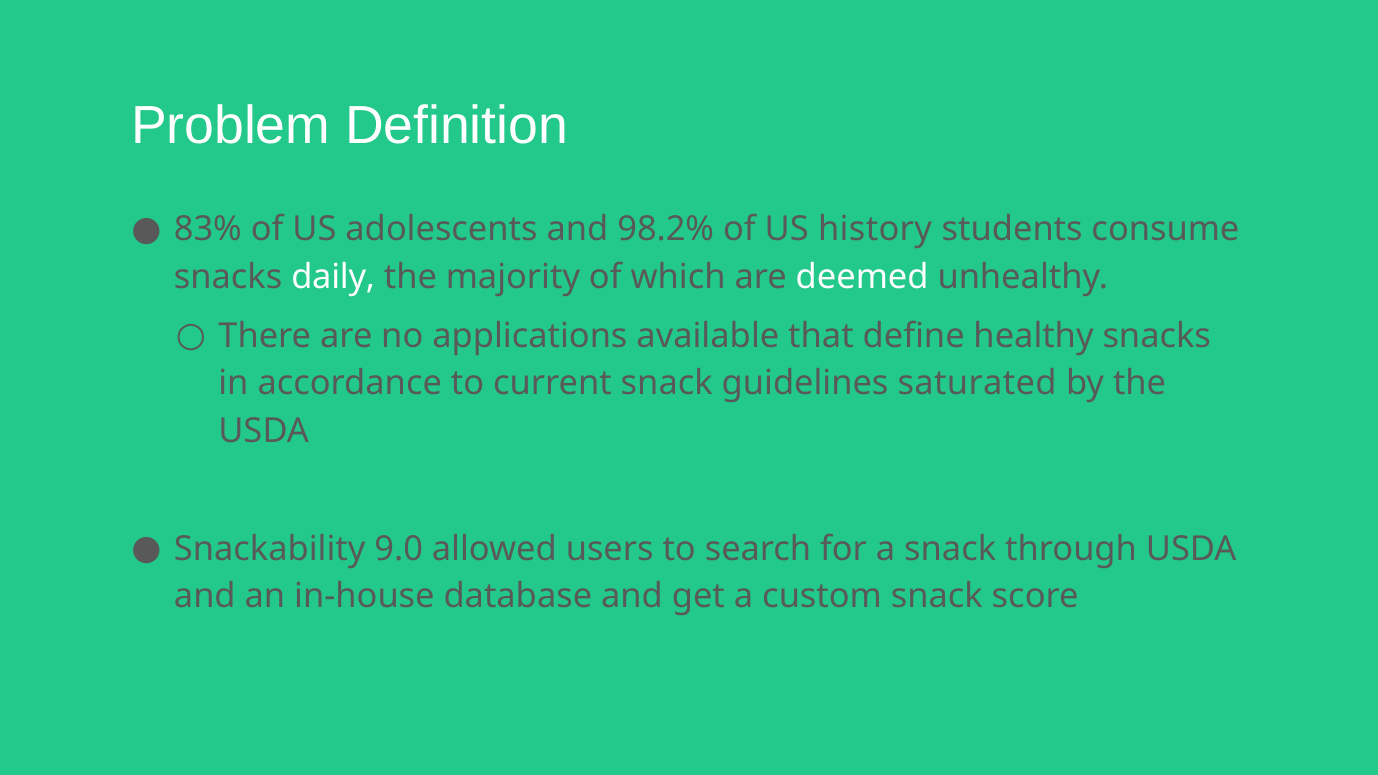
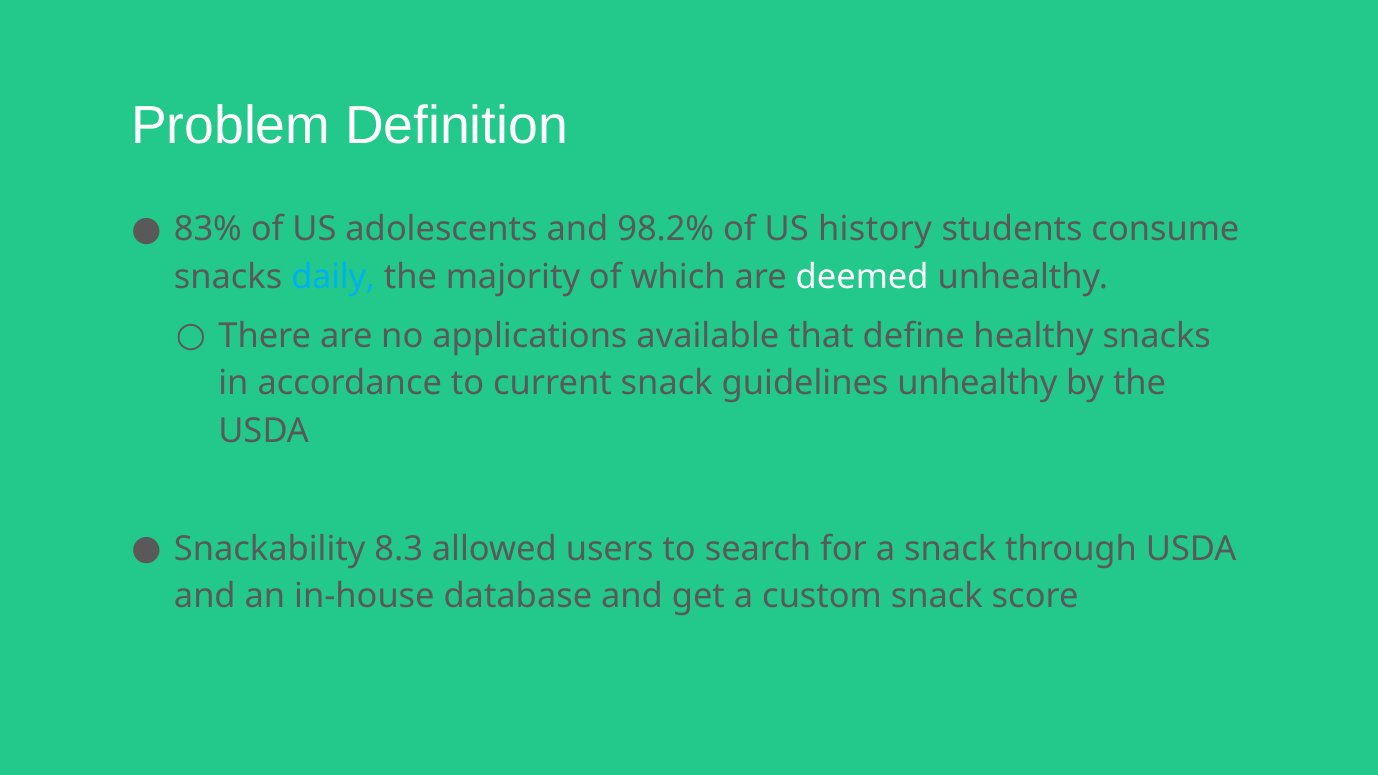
daily colour: white -> light blue
guidelines saturated: saturated -> unhealthy
9.0: 9.0 -> 8.3
